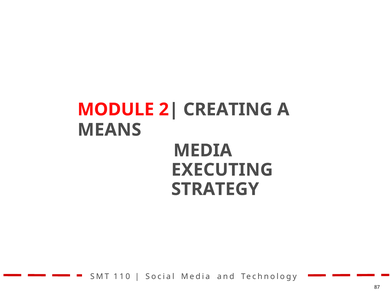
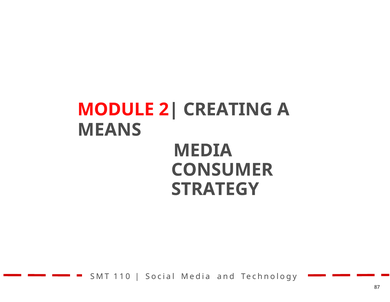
EXECUTING: EXECUTING -> CONSUMER
